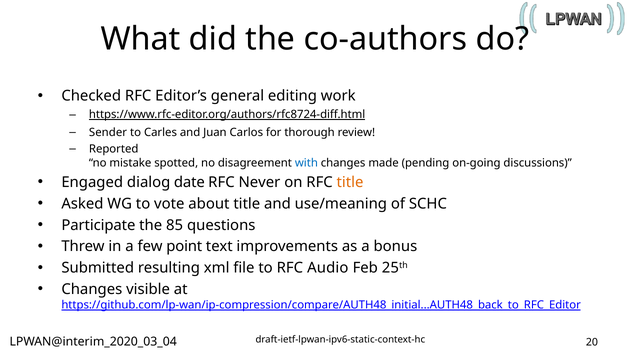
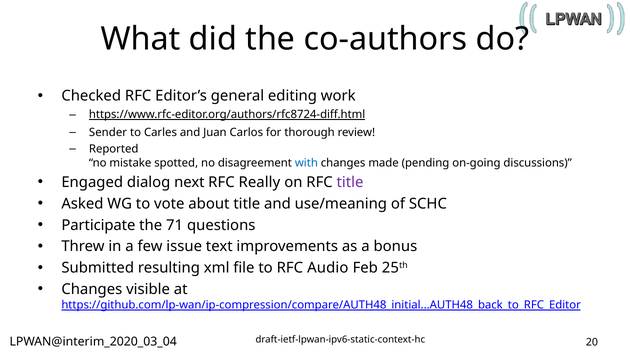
date: date -> next
Never: Never -> Really
title at (350, 182) colour: orange -> purple
85: 85 -> 71
point: point -> issue
